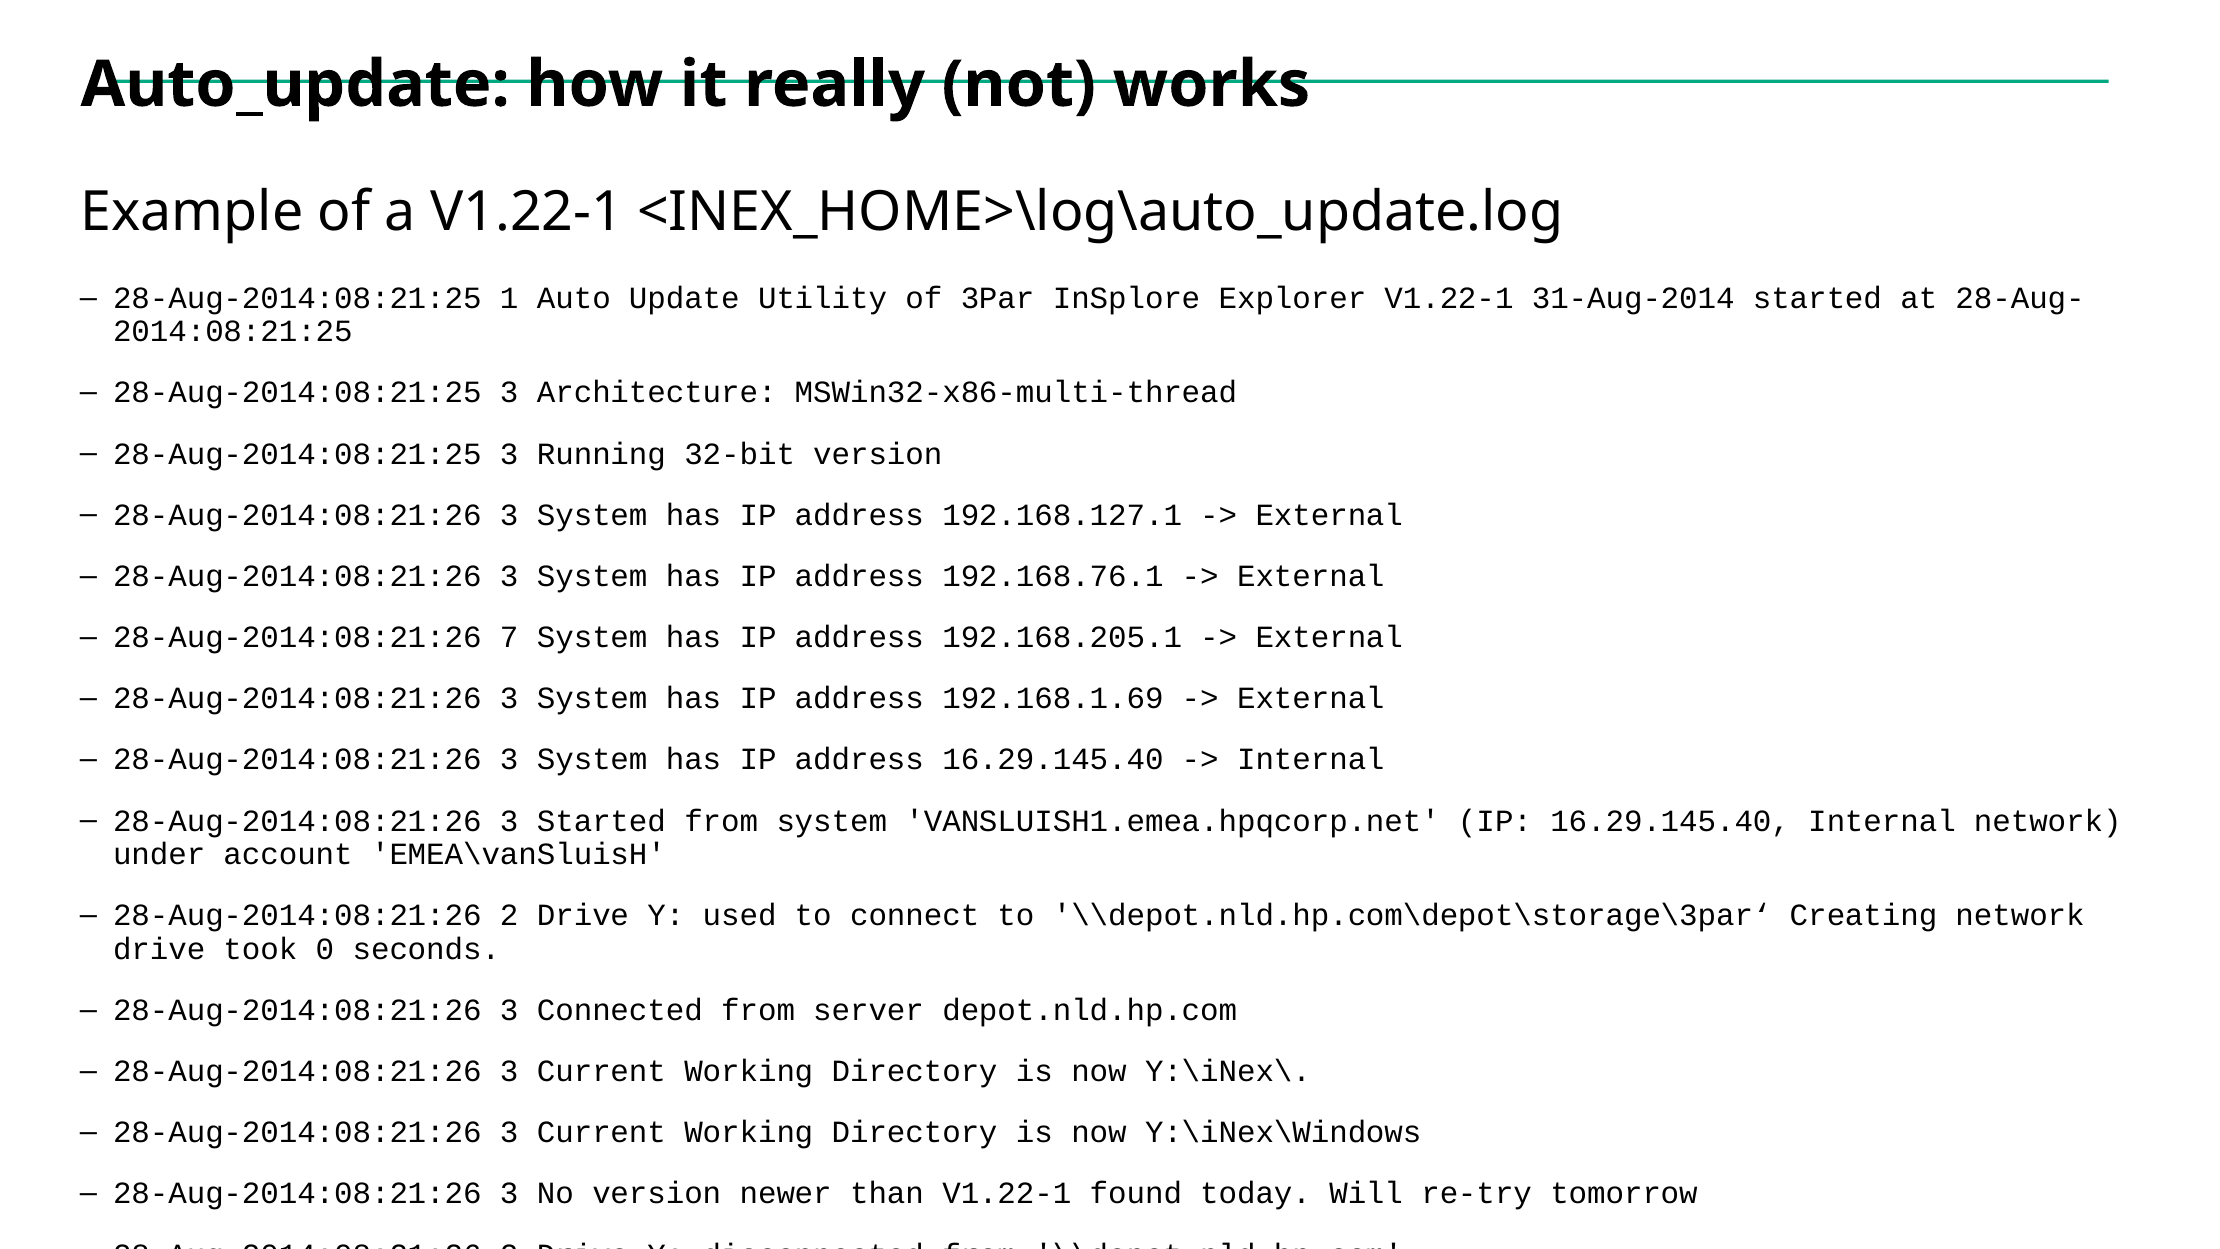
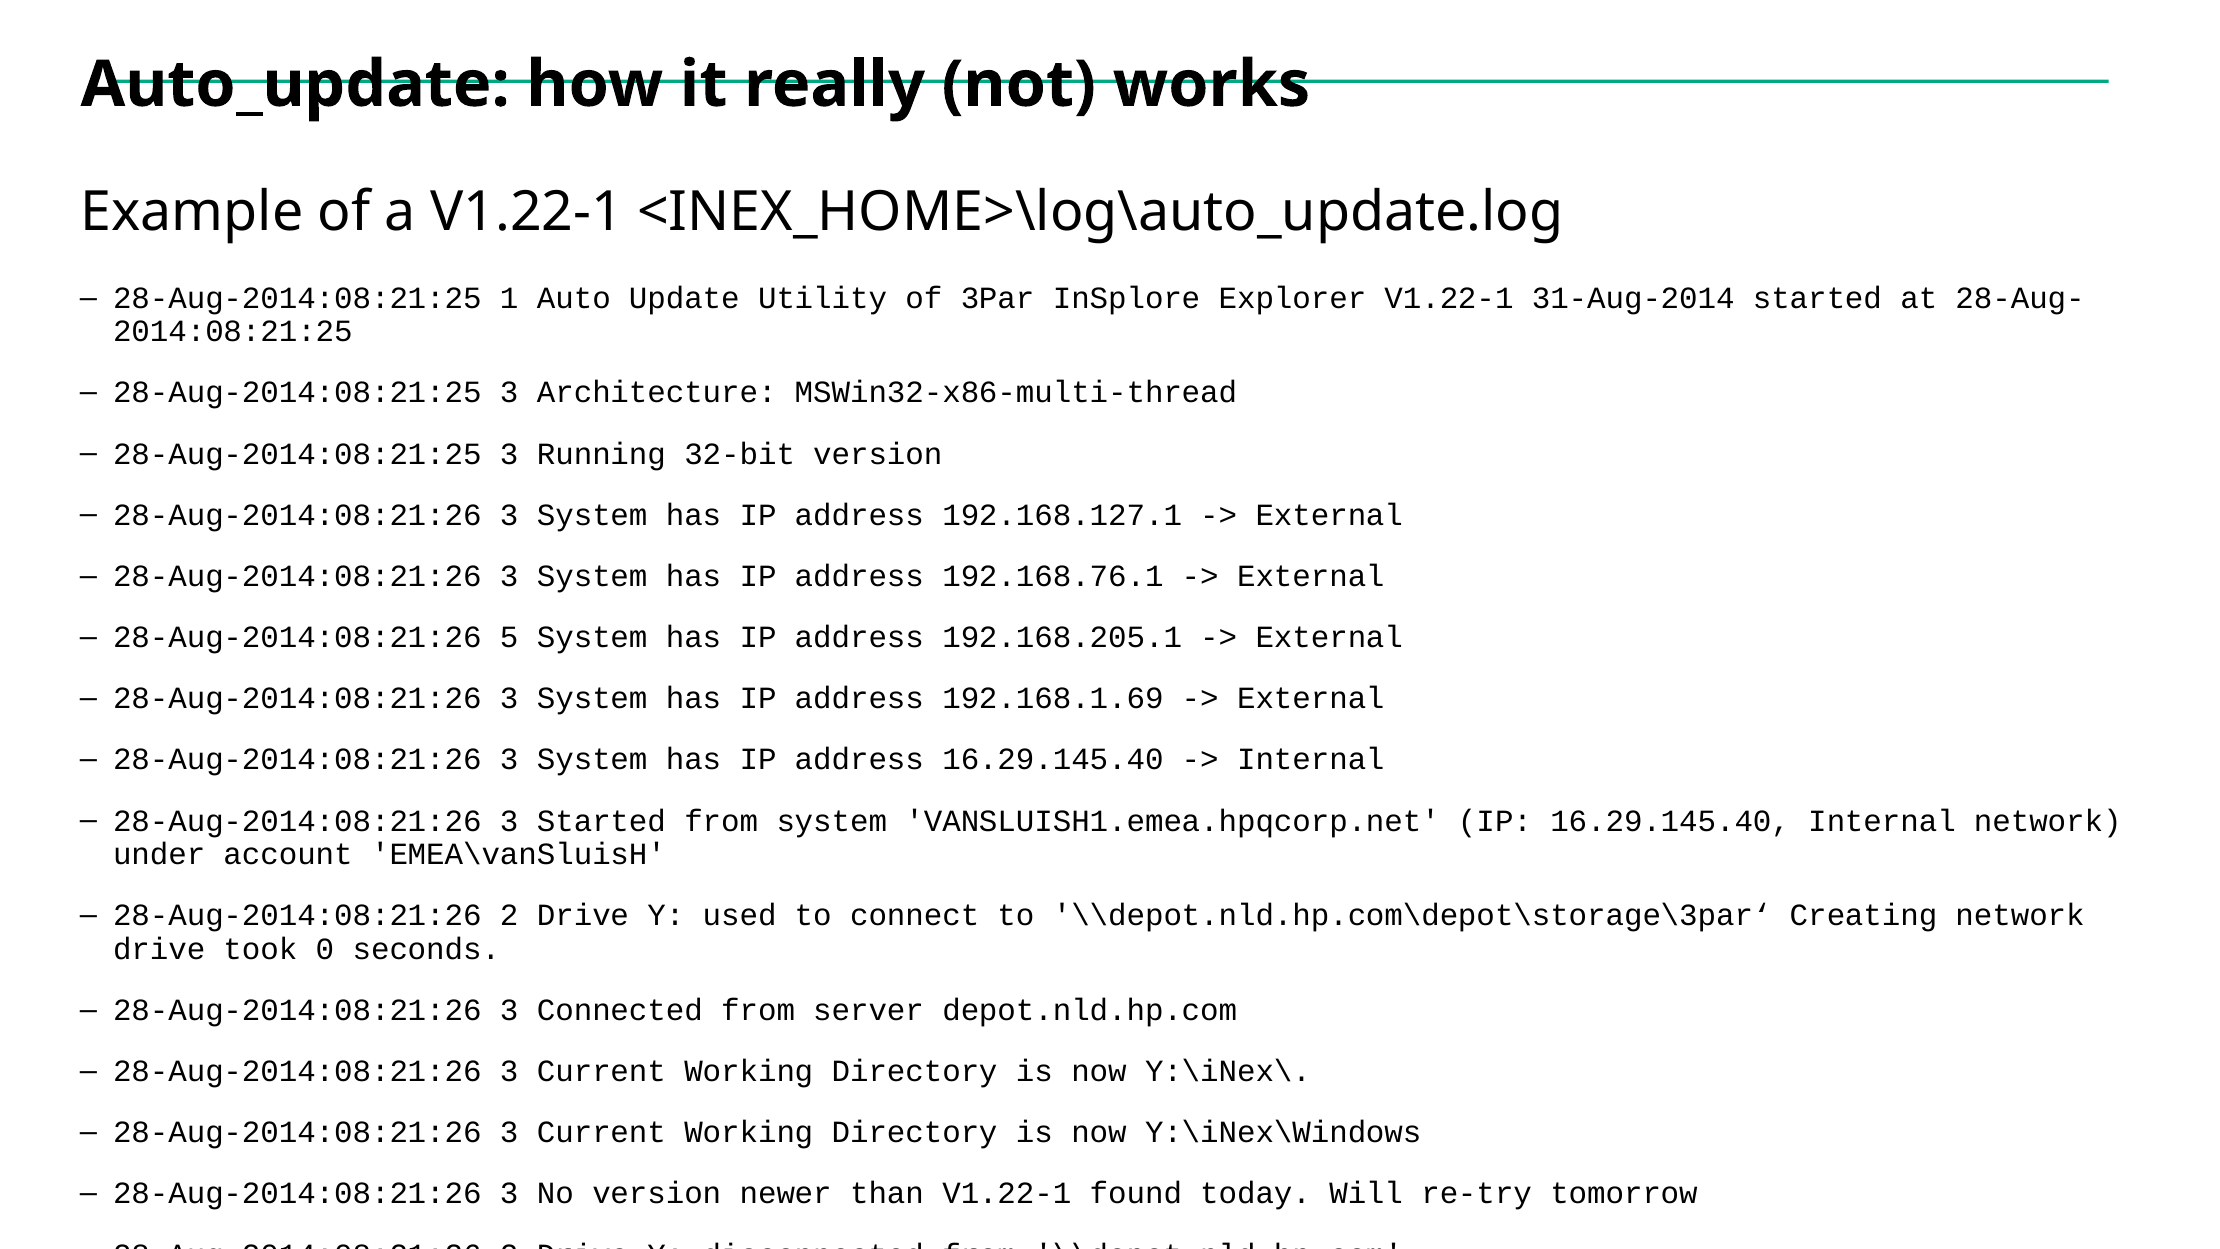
7: 7 -> 5
